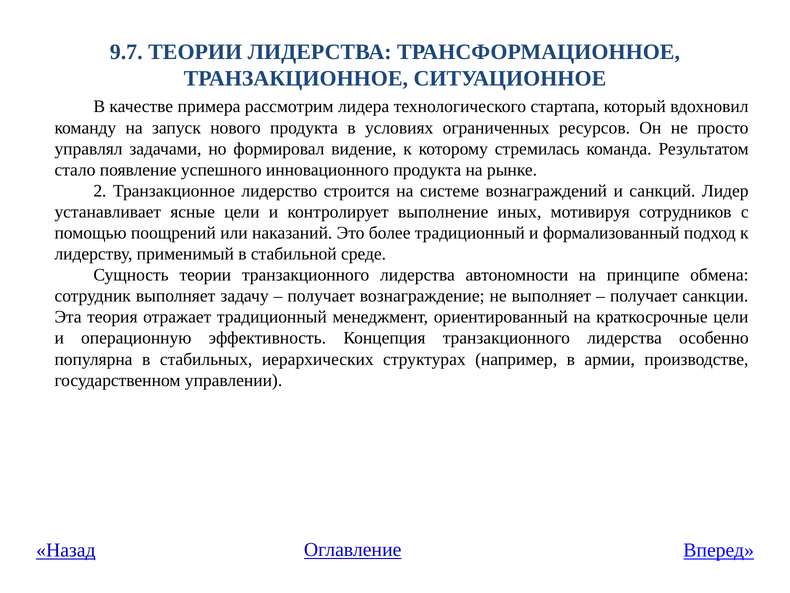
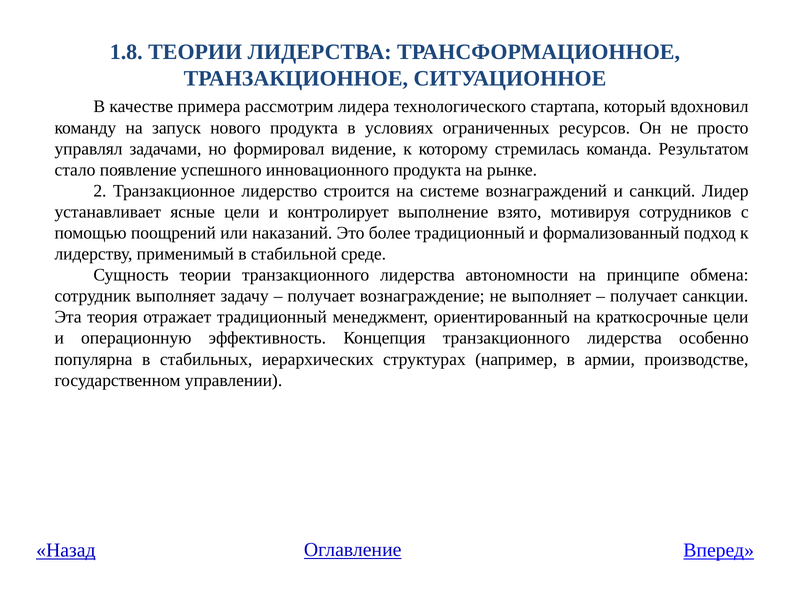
9.7: 9.7 -> 1.8
иных: иных -> взято
